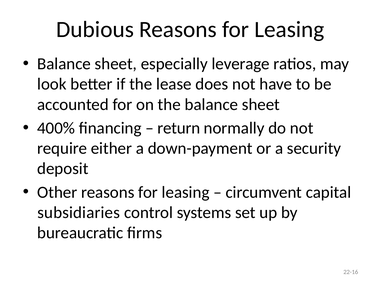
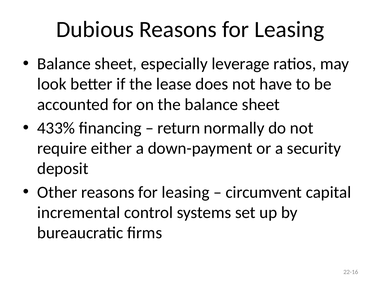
400%: 400% -> 433%
subsidiaries: subsidiaries -> incremental
